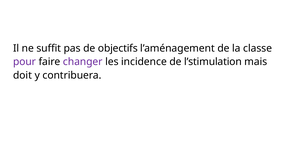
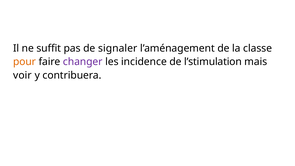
objectifs: objectifs -> signaler
pour colour: purple -> orange
doit: doit -> voir
